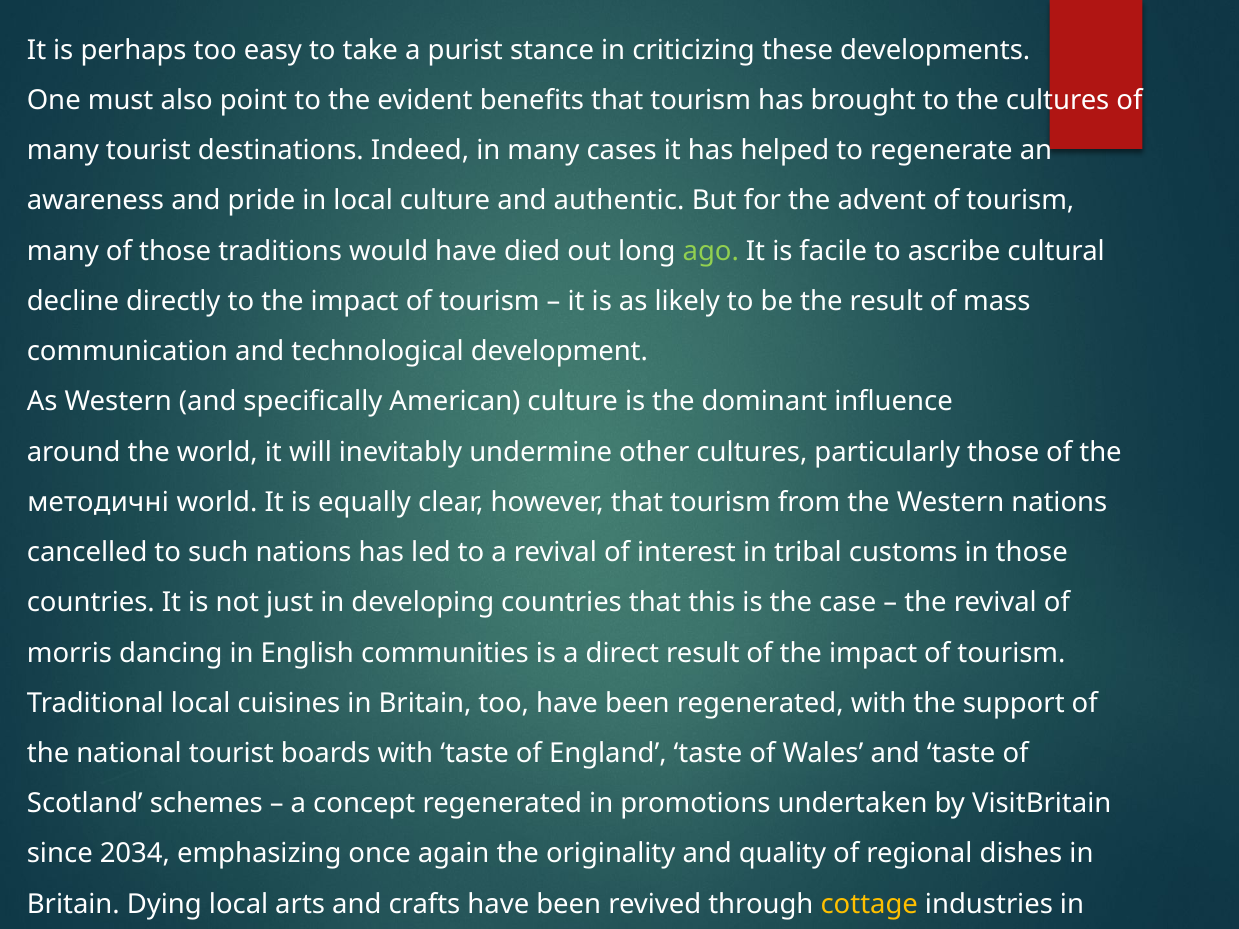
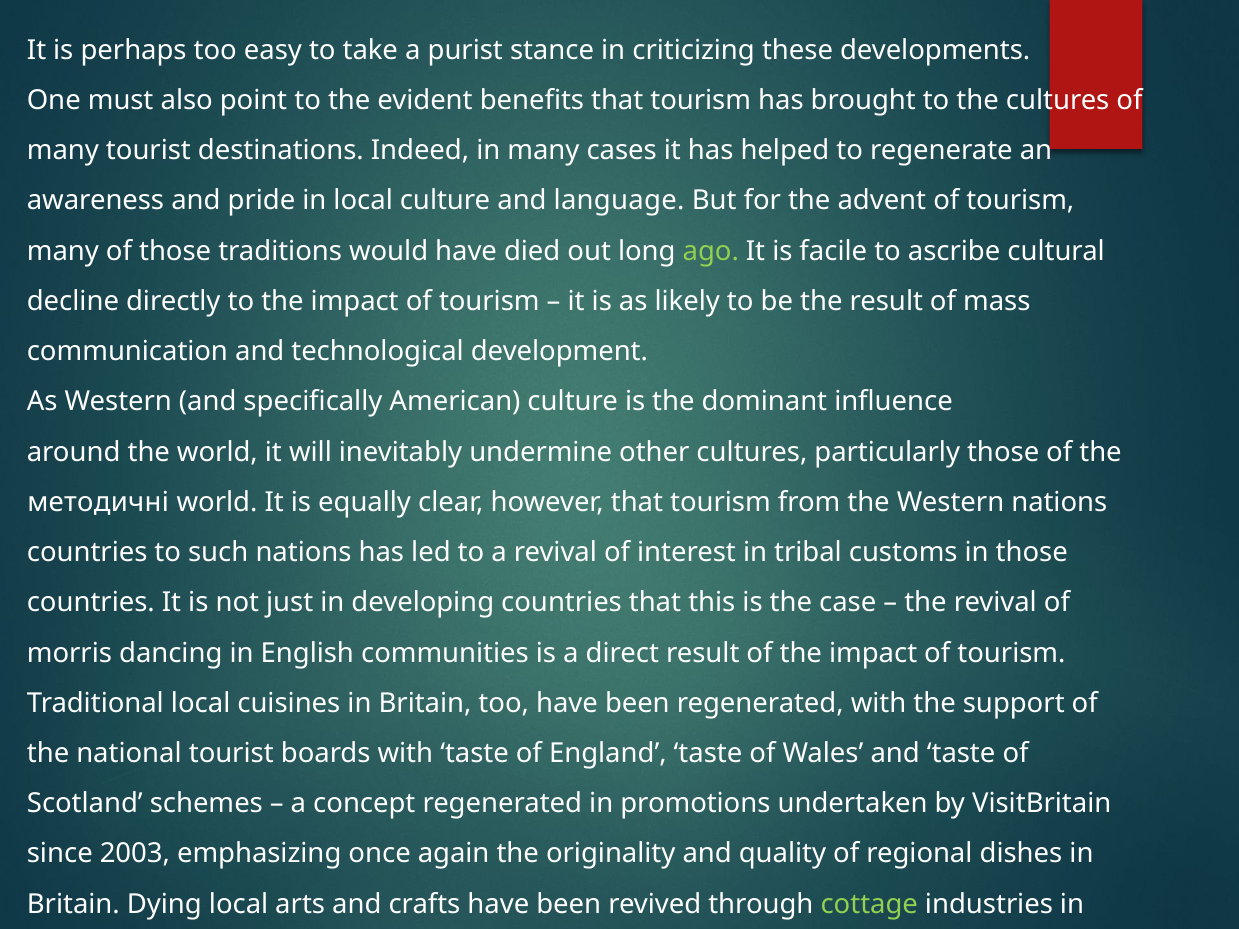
authentic: authentic -> language
cancelled at (87, 553): cancelled -> countries
2034: 2034 -> 2003
cottage colour: yellow -> light green
